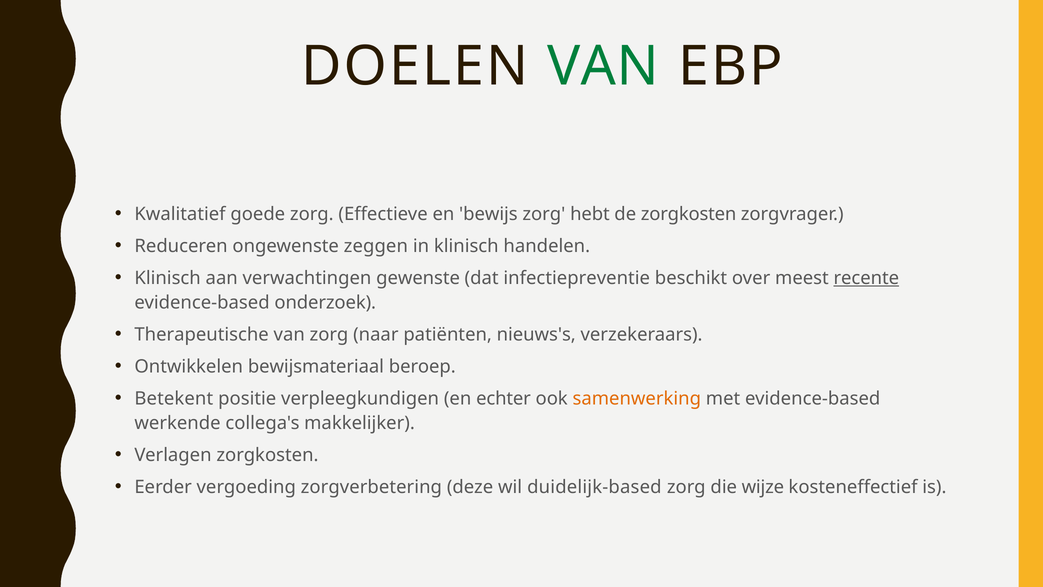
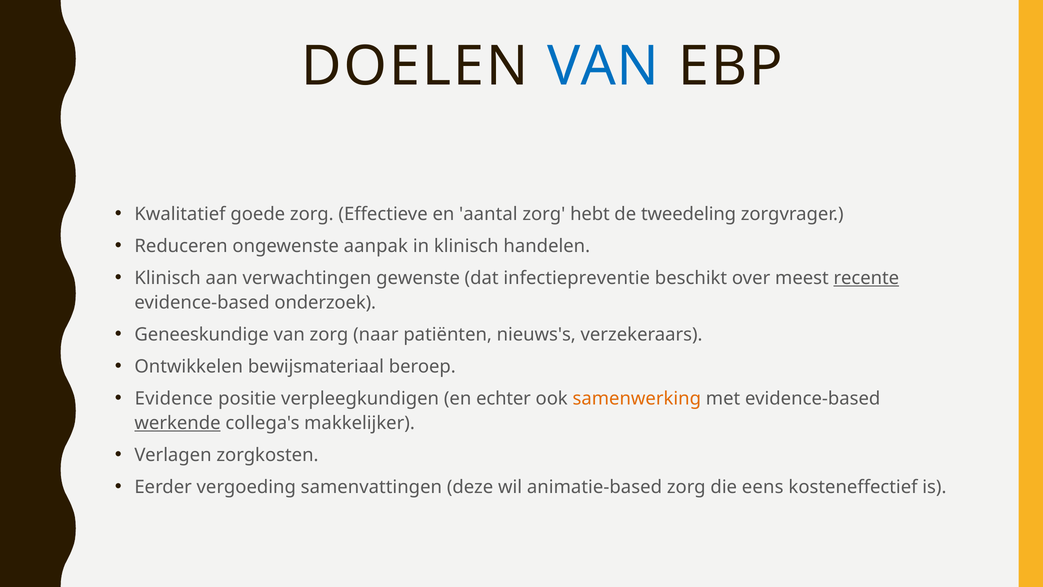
VAN at (603, 66) colour: green -> blue
bewijs: bewijs -> aantal
de zorgkosten: zorgkosten -> tweedeling
zeggen: zeggen -> aanpak
Therapeutische: Therapeutische -> Geneeskundige
Betekent: Betekent -> Evidence
werkende underline: none -> present
zorgverbetering: zorgverbetering -> samenvattingen
duidelijk-based: duidelijk-based -> animatie-based
wijze: wijze -> eens
